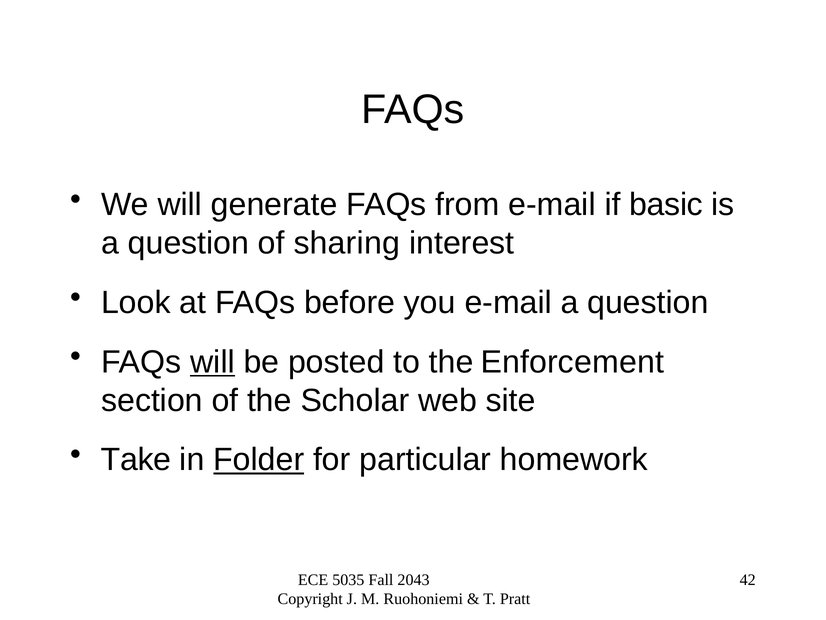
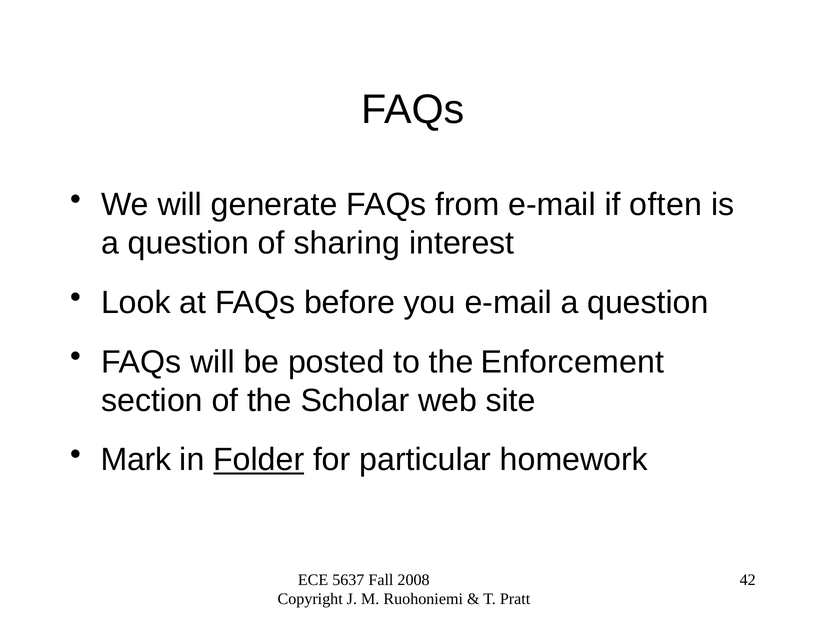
basic: basic -> often
will at (213, 362) underline: present -> none
Take: Take -> Mark
5035: 5035 -> 5637
2043: 2043 -> 2008
